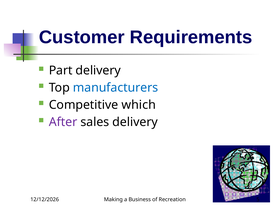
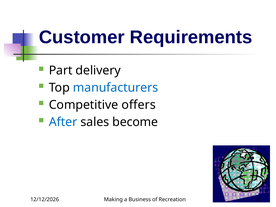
which: which -> offers
After colour: purple -> blue
sales delivery: delivery -> become
